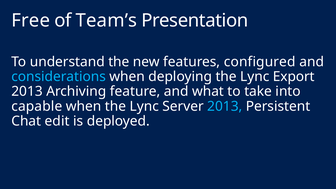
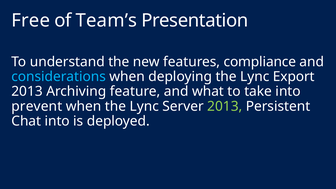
configured: configured -> compliance
capable: capable -> prevent
2013 at (225, 106) colour: light blue -> light green
Chat edit: edit -> into
